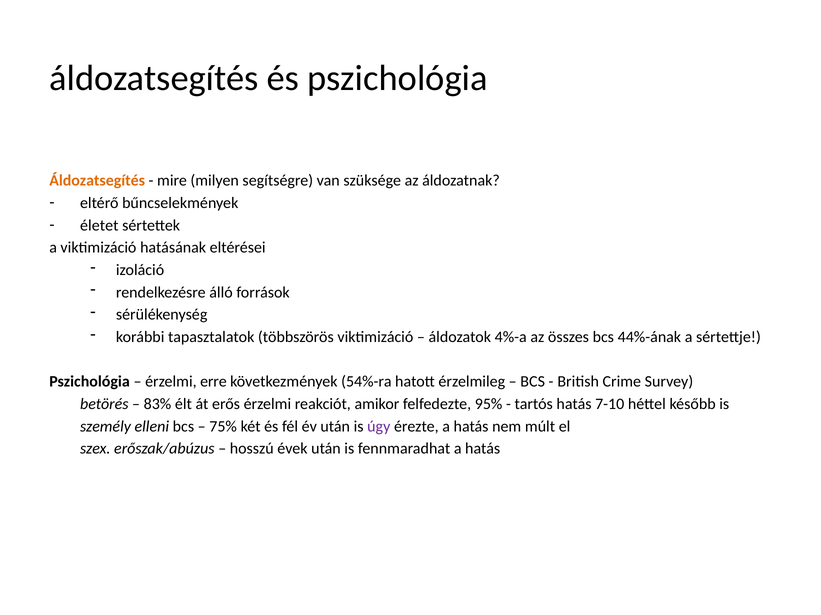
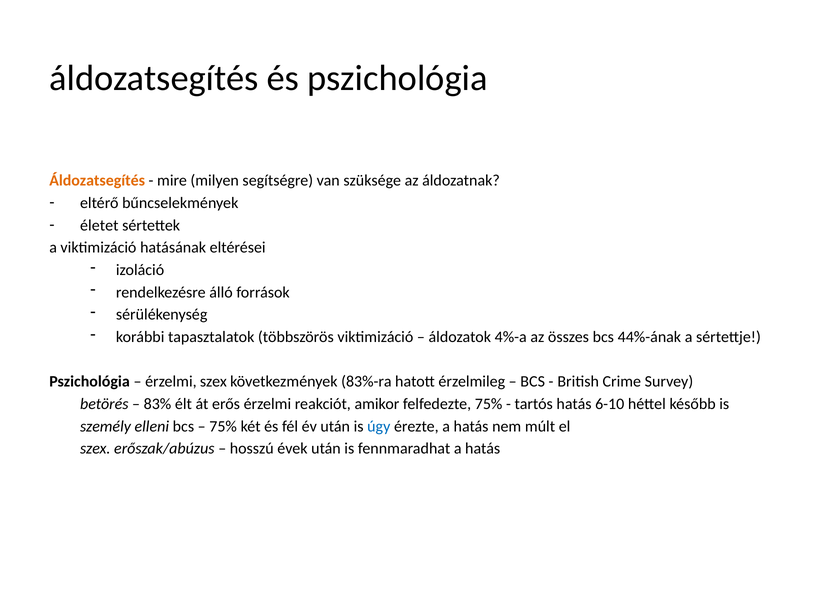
érzelmi erre: erre -> szex
54%-ra: 54%-ra -> 83%-ra
felfedezte 95%: 95% -> 75%
7-10: 7-10 -> 6-10
úgy colour: purple -> blue
